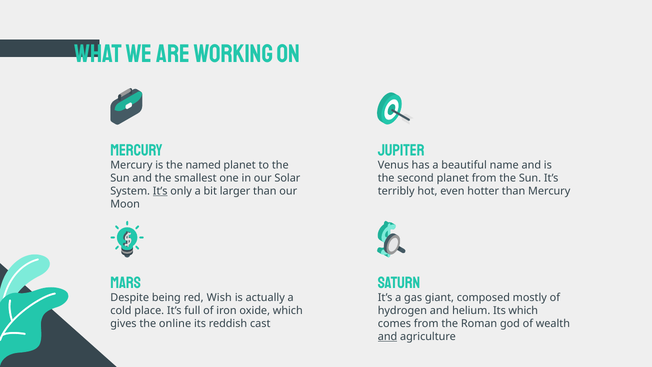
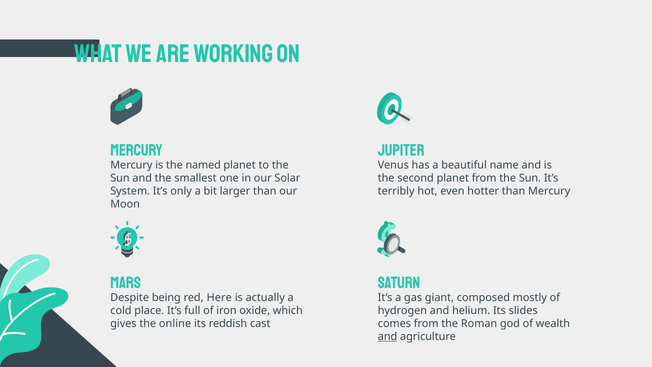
It’s at (160, 191) underline: present -> none
Wish: Wish -> Here
Its which: which -> slides
